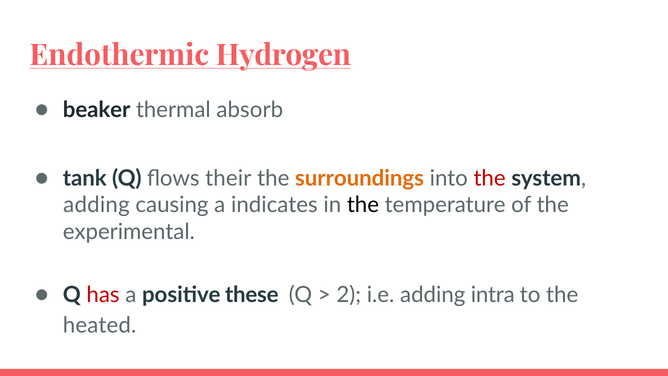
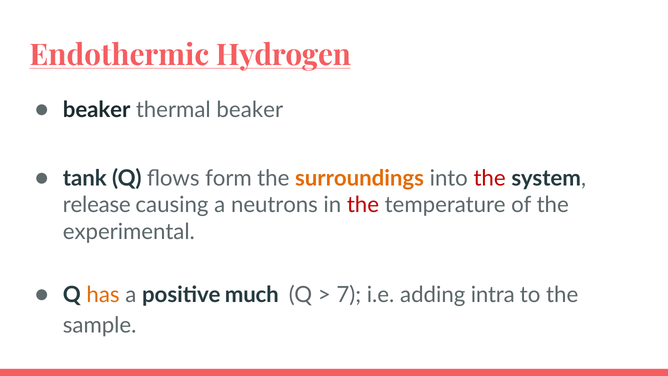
thermal absorb: absorb -> beaker
their: their -> form
adding at (96, 205): adding -> release
indicates: indicates -> neutrons
the at (363, 205) colour: black -> red
has colour: red -> orange
these: these -> much
2: 2 -> 7
heated: heated -> sample
